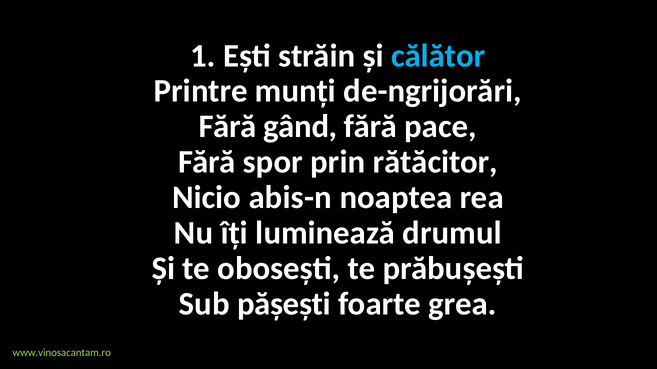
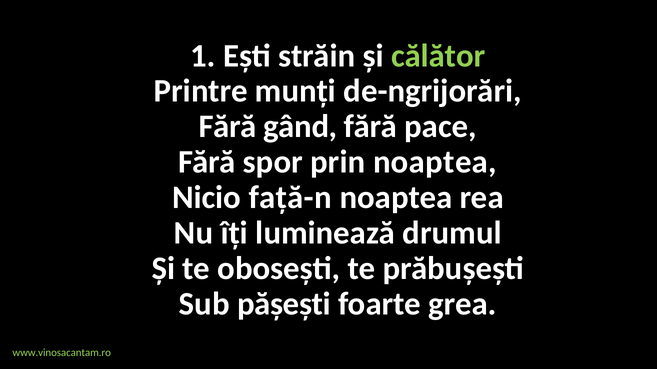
călător colour: light blue -> light green
prin rătăcitor: rătăcitor -> noaptea
abis-n: abis-n -> față-n
